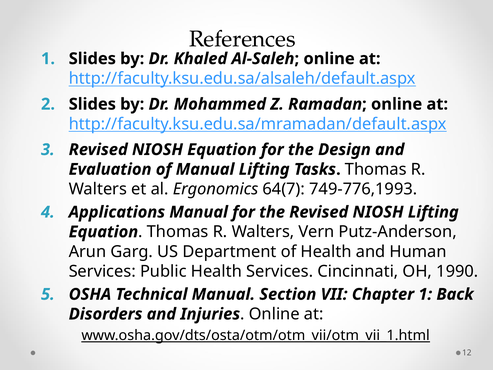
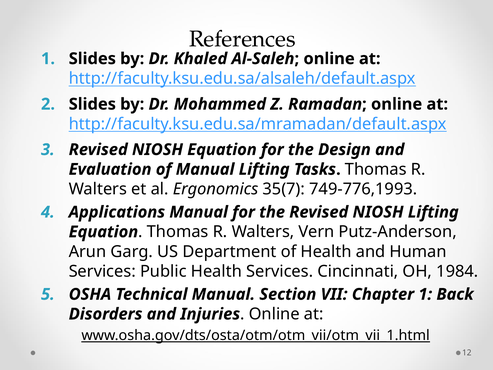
64(7: 64(7 -> 35(7
1990: 1990 -> 1984
